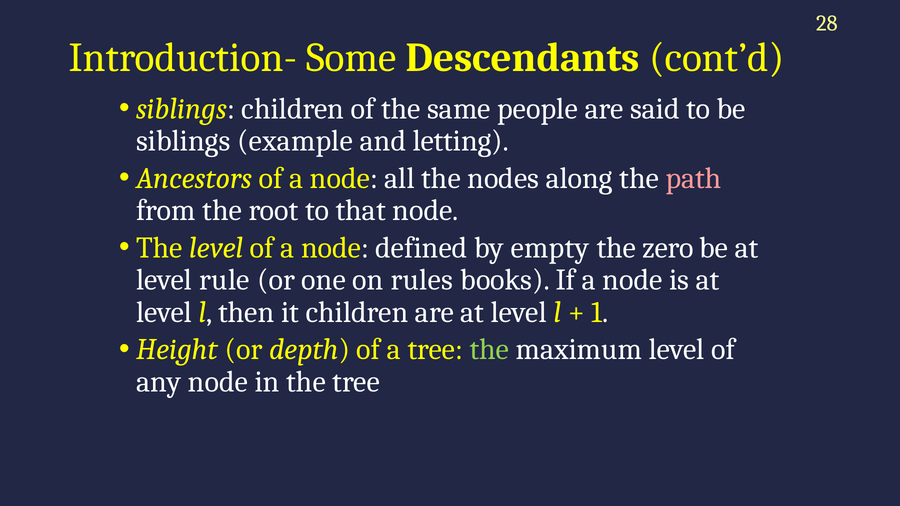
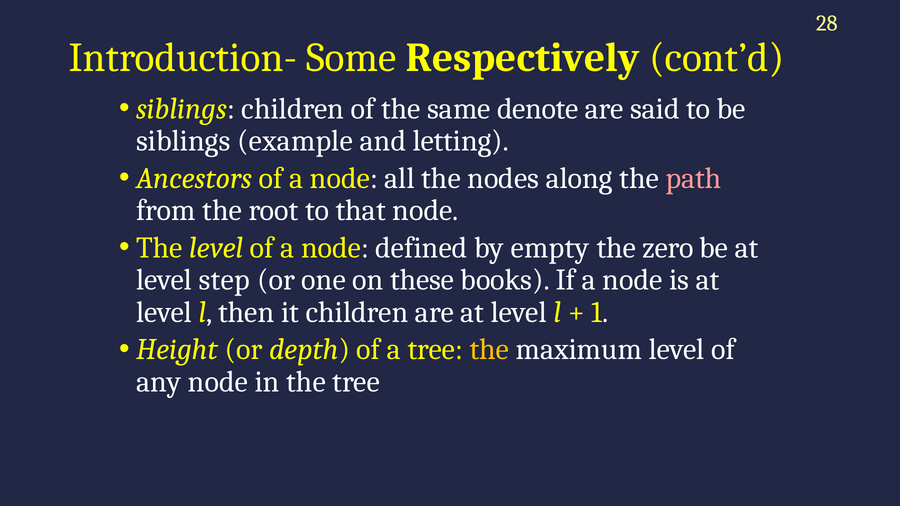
Descendants: Descendants -> Respectively
people: people -> denote
rule: rule -> step
rules: rules -> these
the at (489, 350) colour: light green -> yellow
